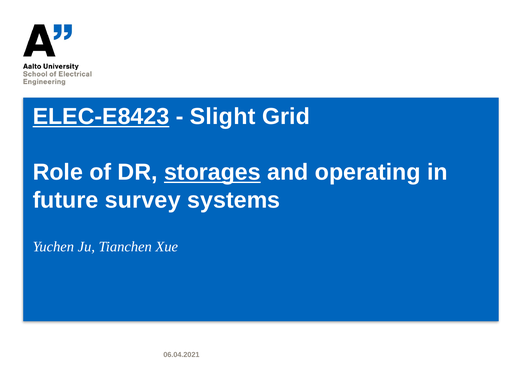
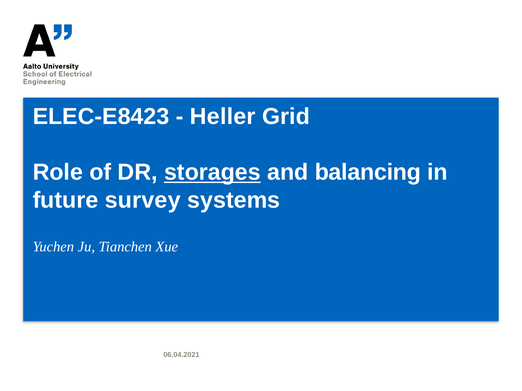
ELEC-E8423 underline: present -> none
Slight: Slight -> Heller
operating: operating -> balancing
